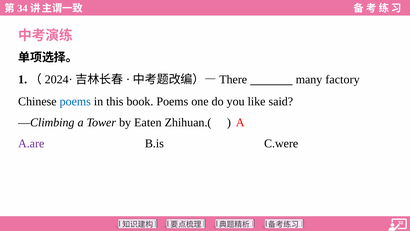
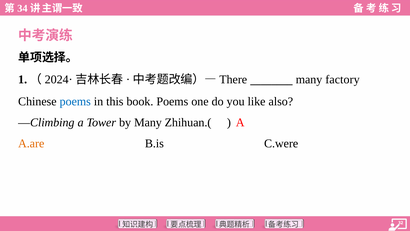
said: said -> also
by Eaten: Eaten -> Many
A.are colour: purple -> orange
